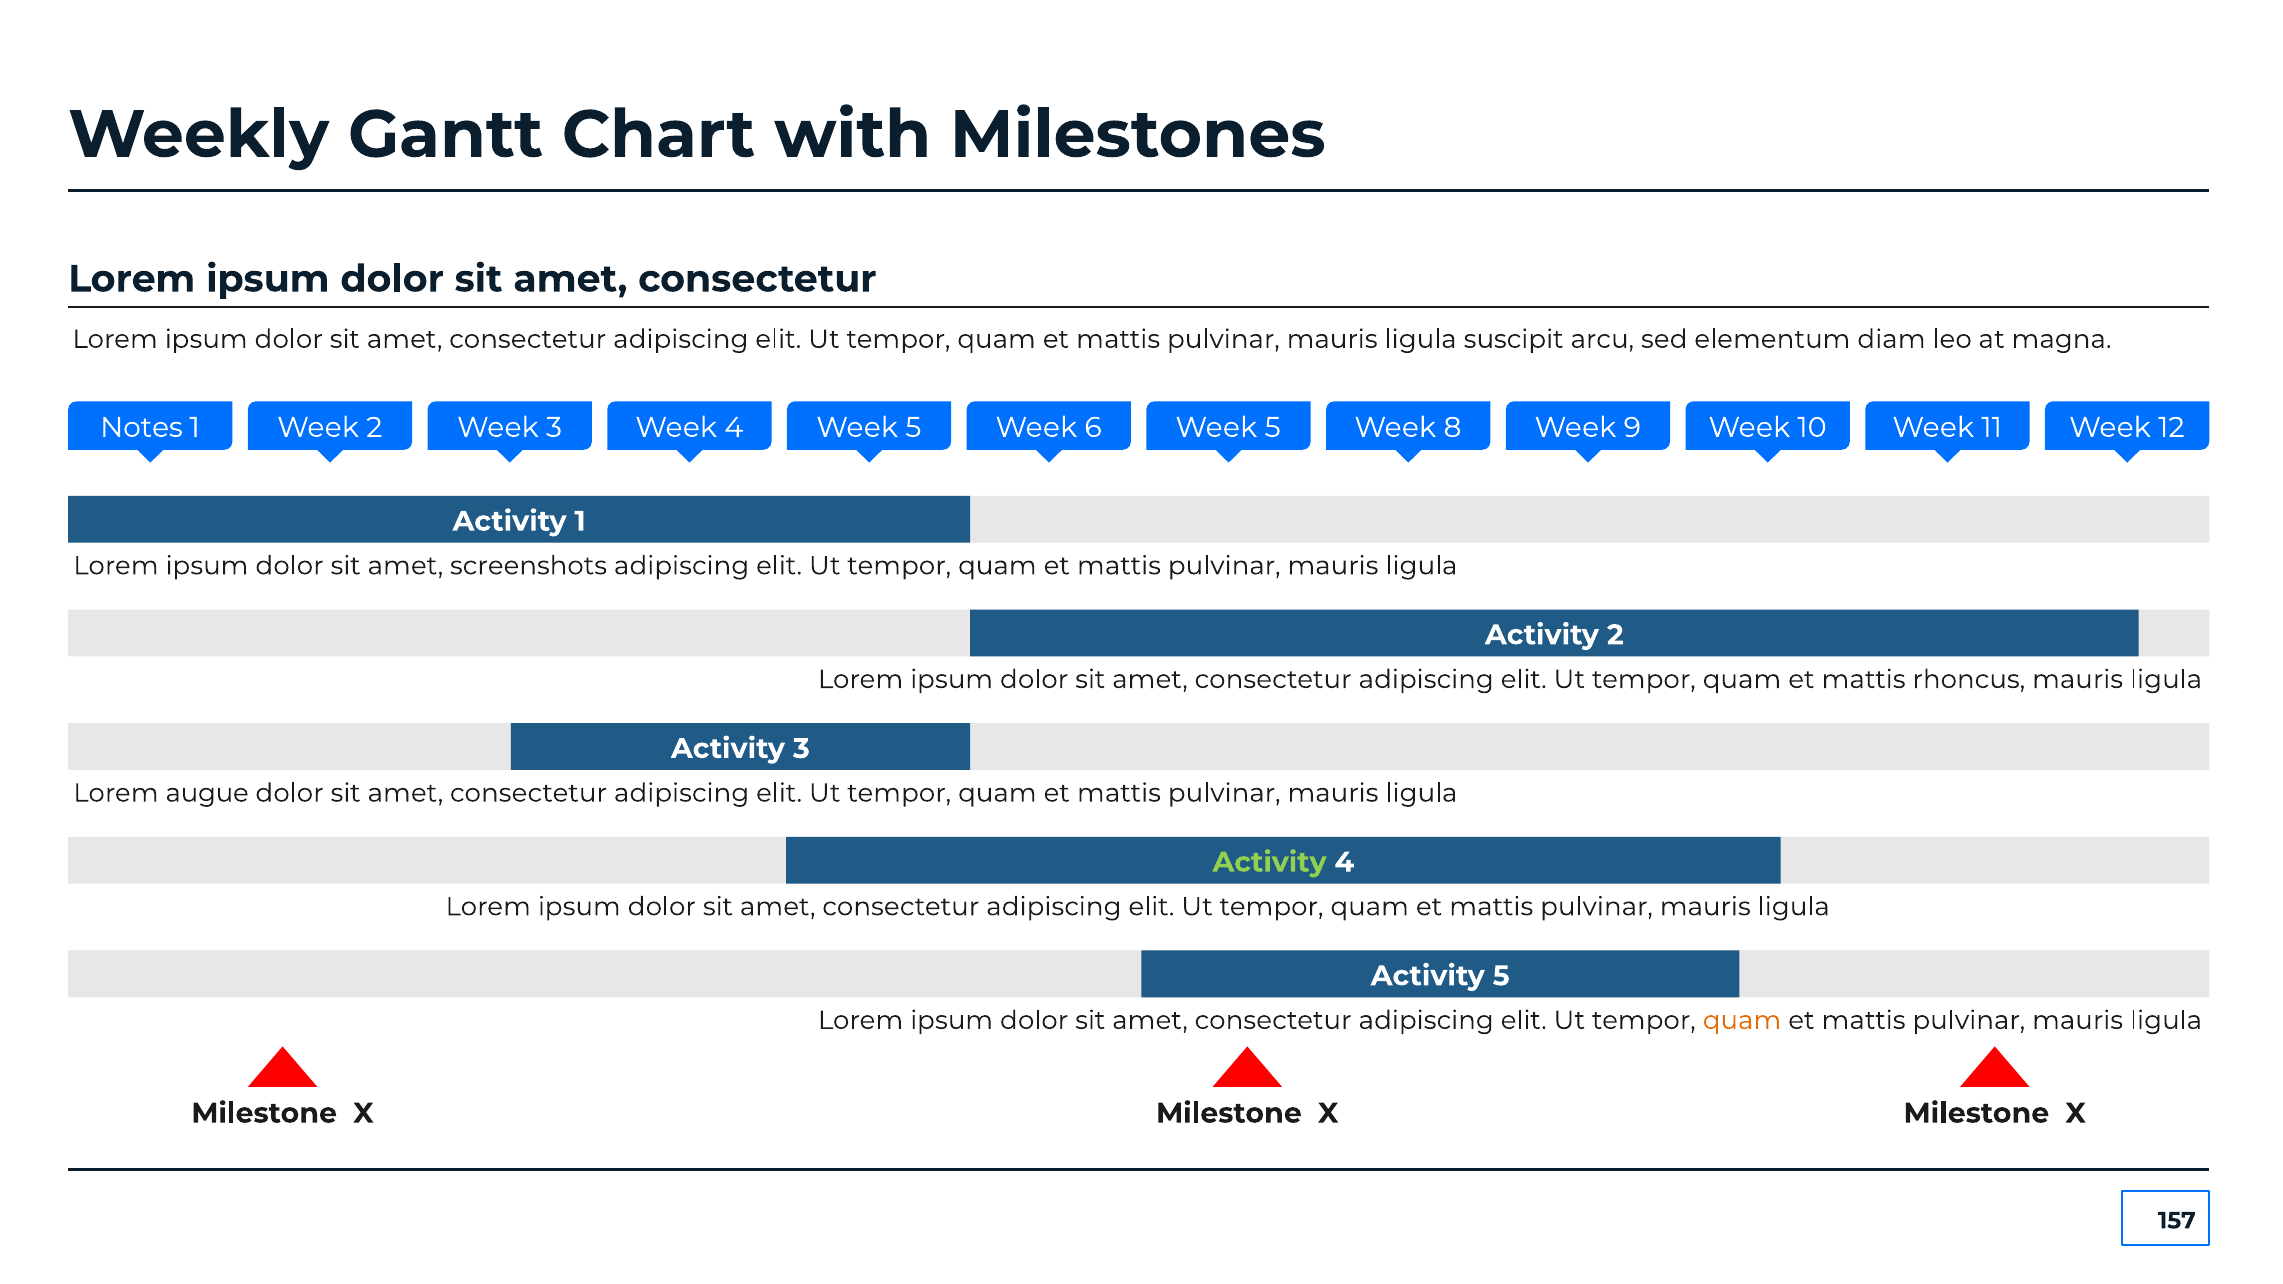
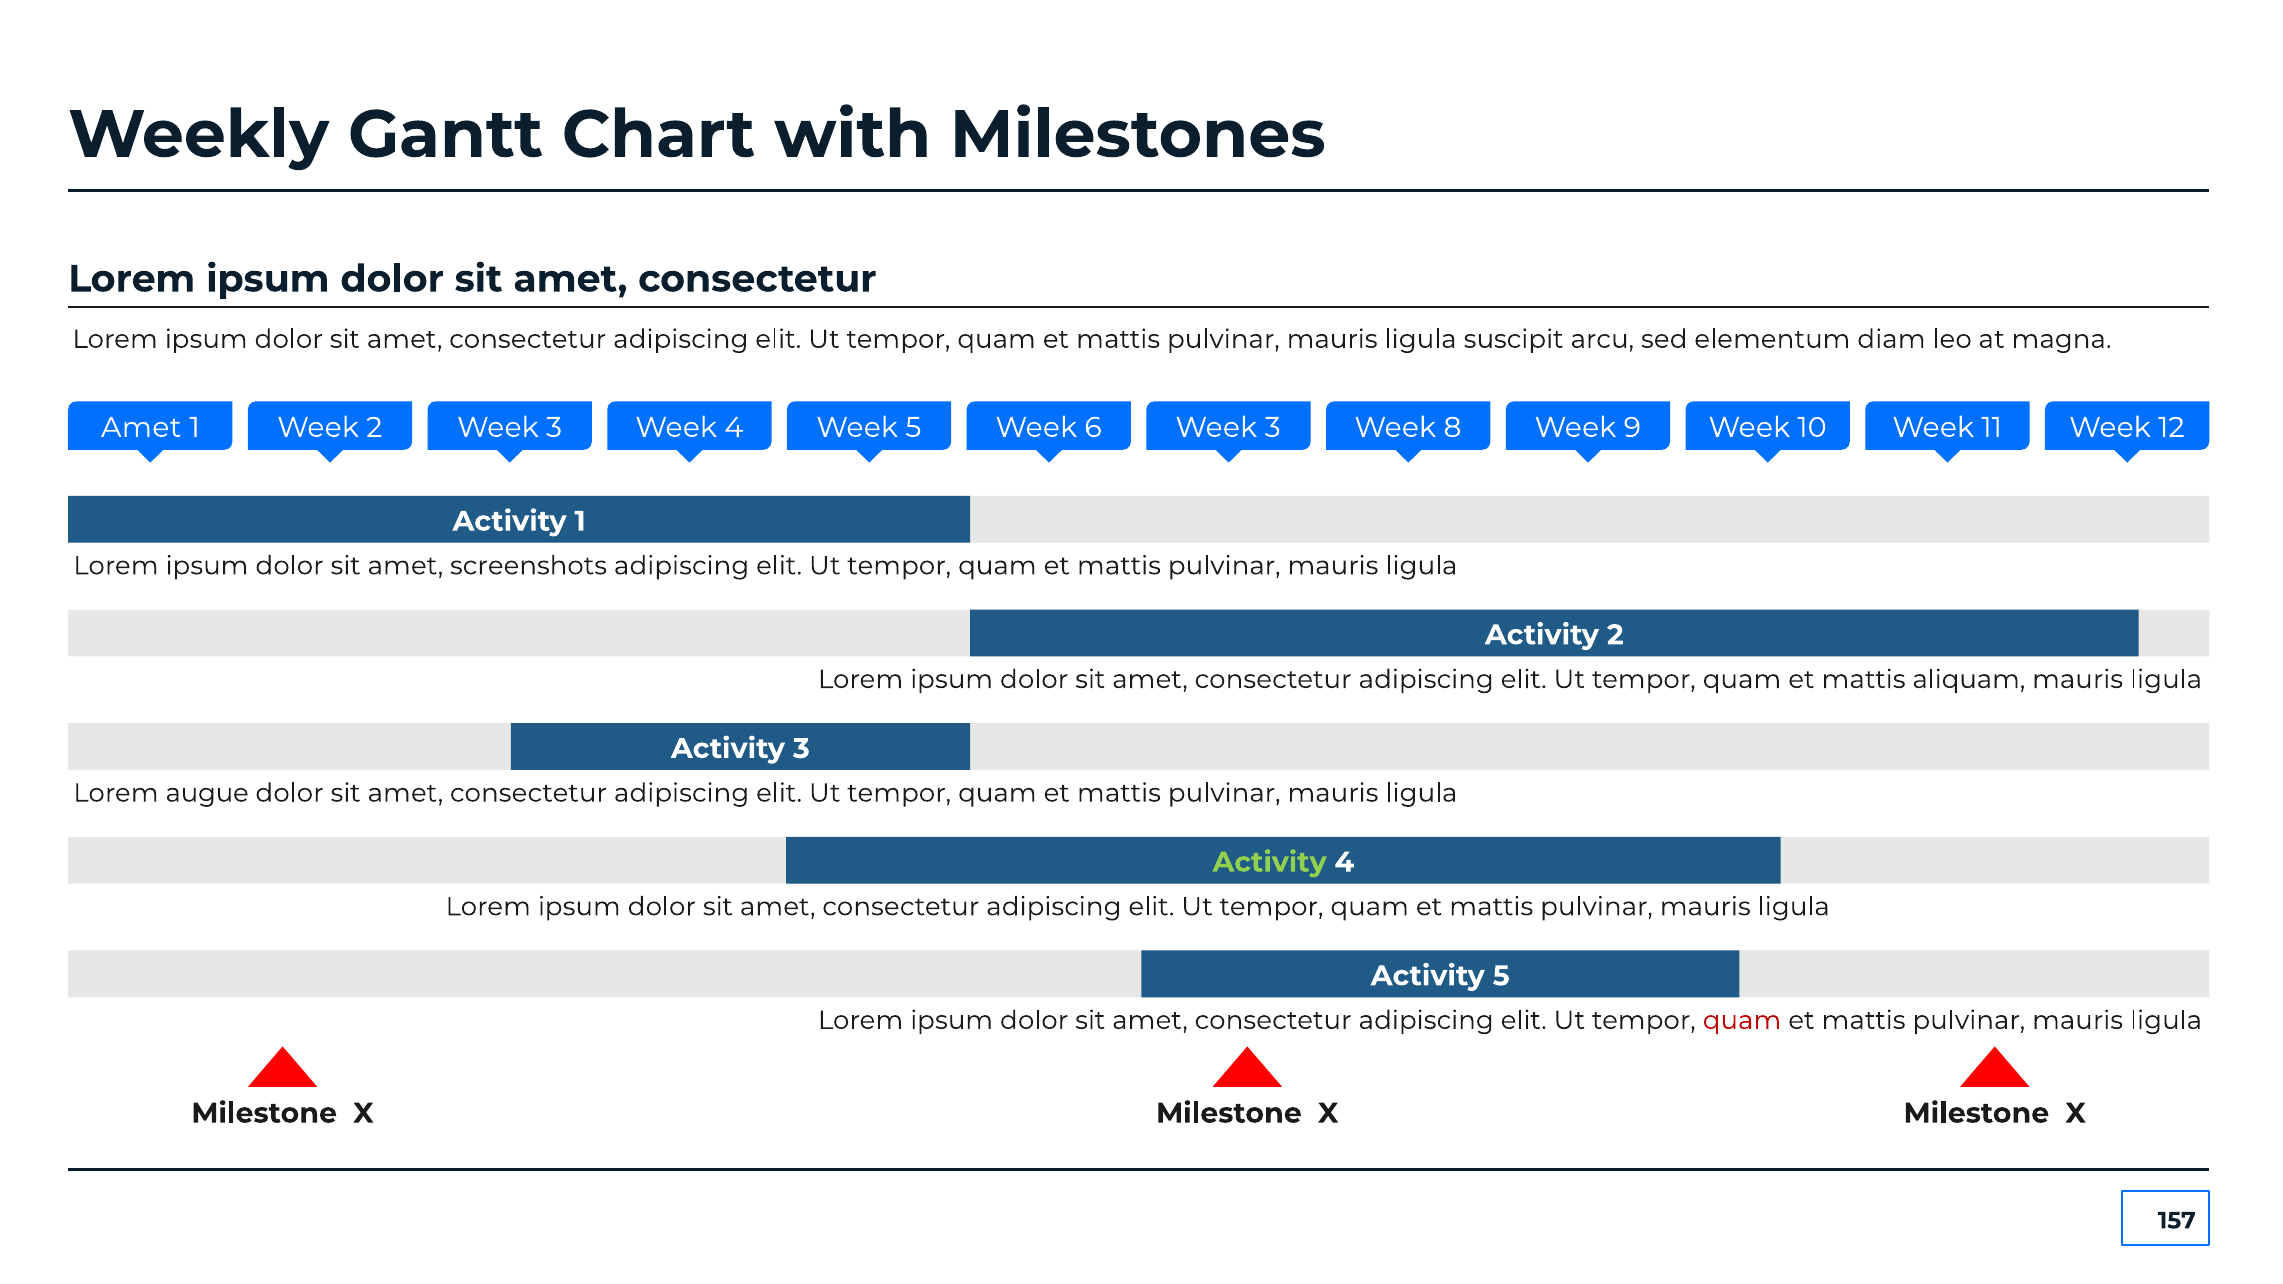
Notes at (141, 428): Notes -> Amet
6 Week 5: 5 -> 3
rhoncus: rhoncus -> aliquam
quam at (1742, 1020) colour: orange -> red
